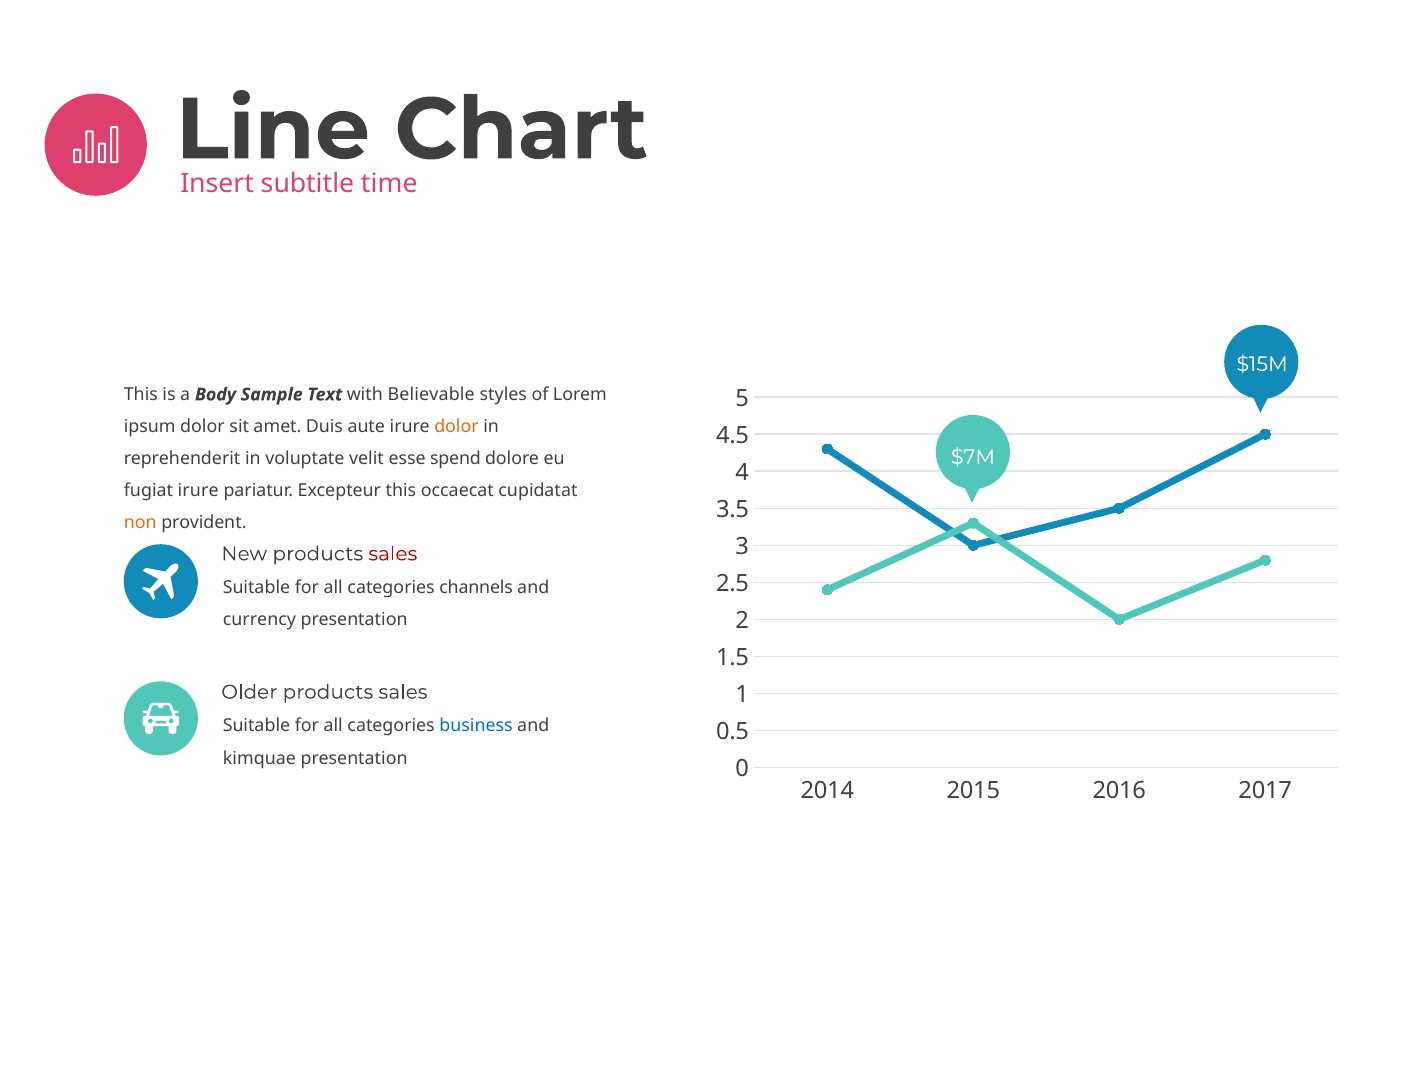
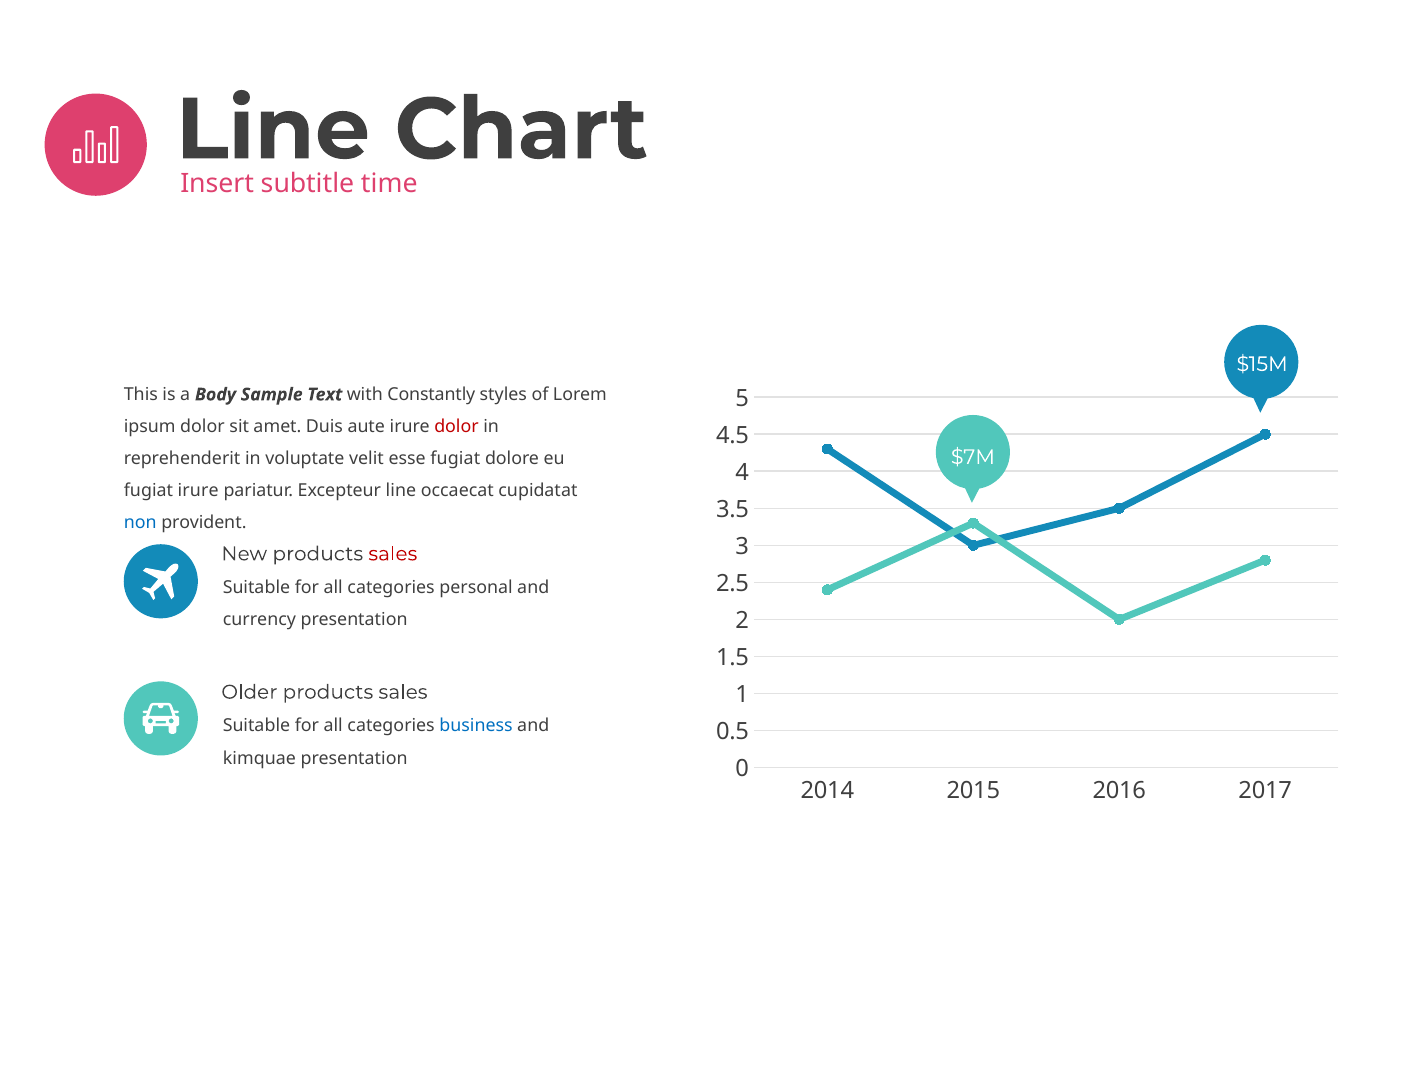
Believable: Believable -> Constantly
dolor at (456, 427) colour: orange -> red
esse spend: spend -> fugiat
Excepteur this: this -> line
non colour: orange -> blue
channels: channels -> personal
